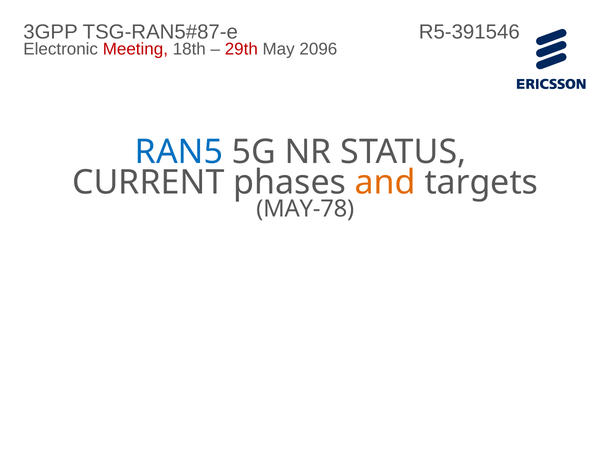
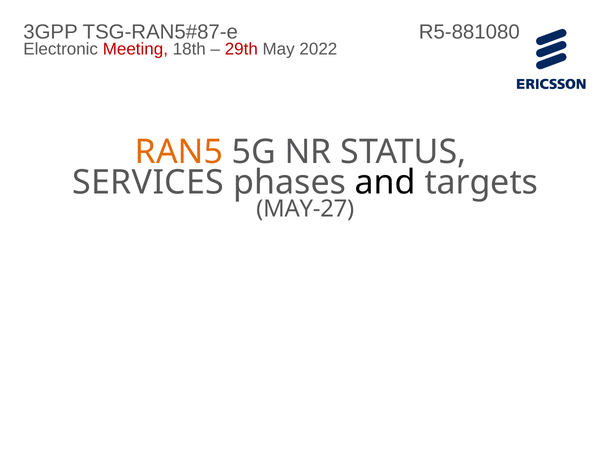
R5-391546: R5-391546 -> R5-881080
2096: 2096 -> 2022
RAN5 colour: blue -> orange
CURRENT: CURRENT -> SERVICES
and colour: orange -> black
MAY-78: MAY-78 -> MAY-27
